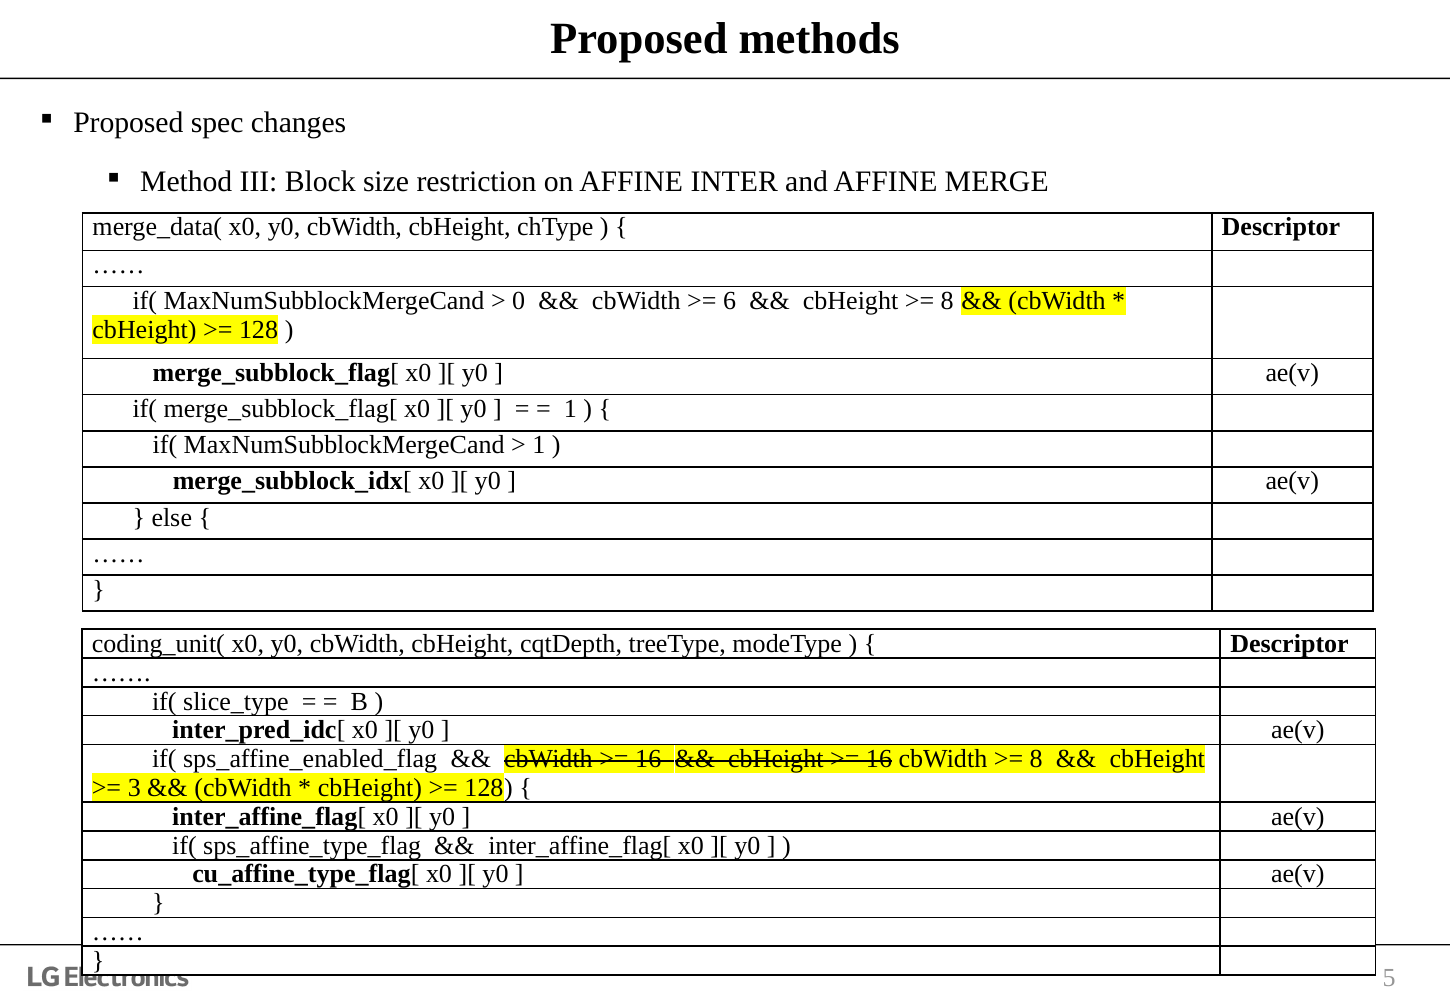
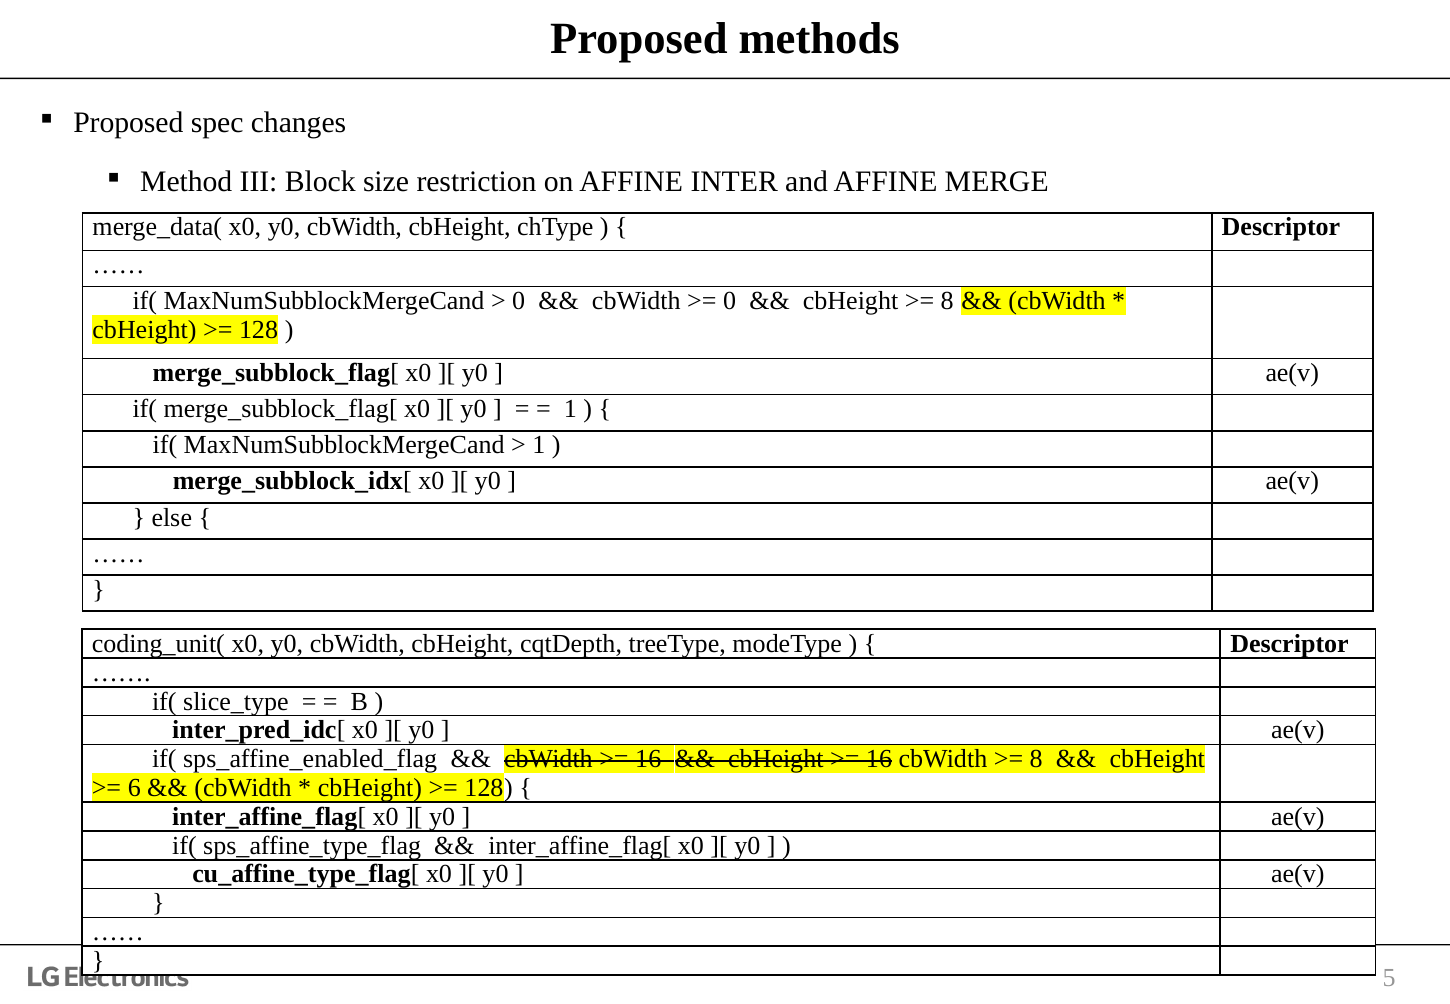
6 at (730, 301): 6 -> 0
3: 3 -> 6
